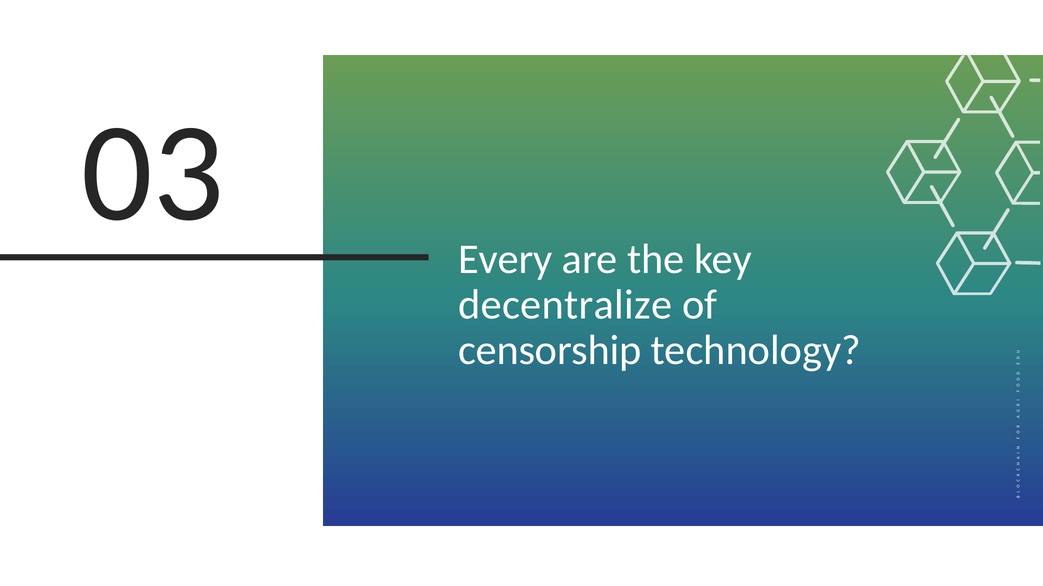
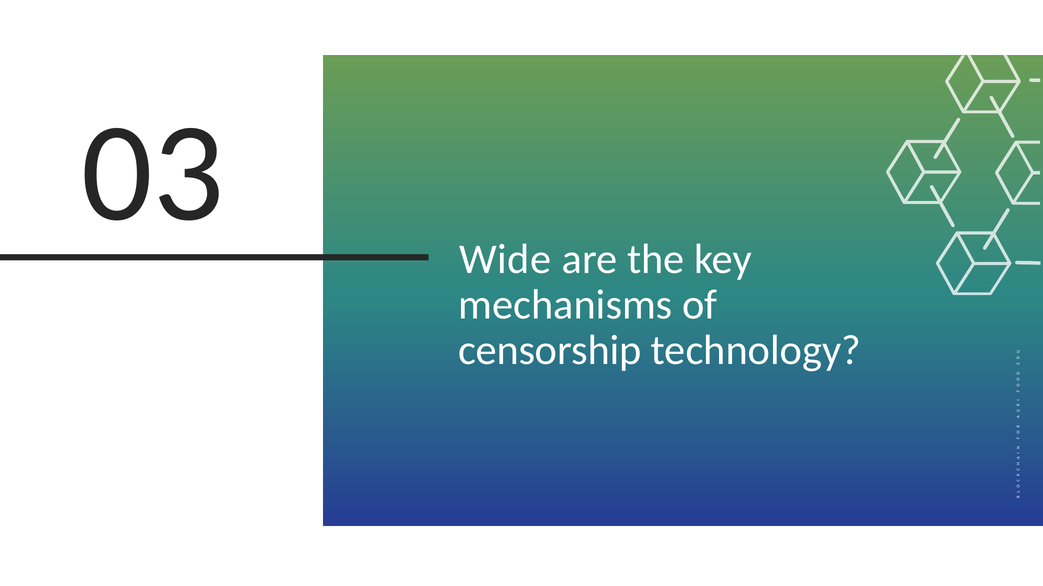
Every: Every -> Wide
decentralize: decentralize -> mechanisms
